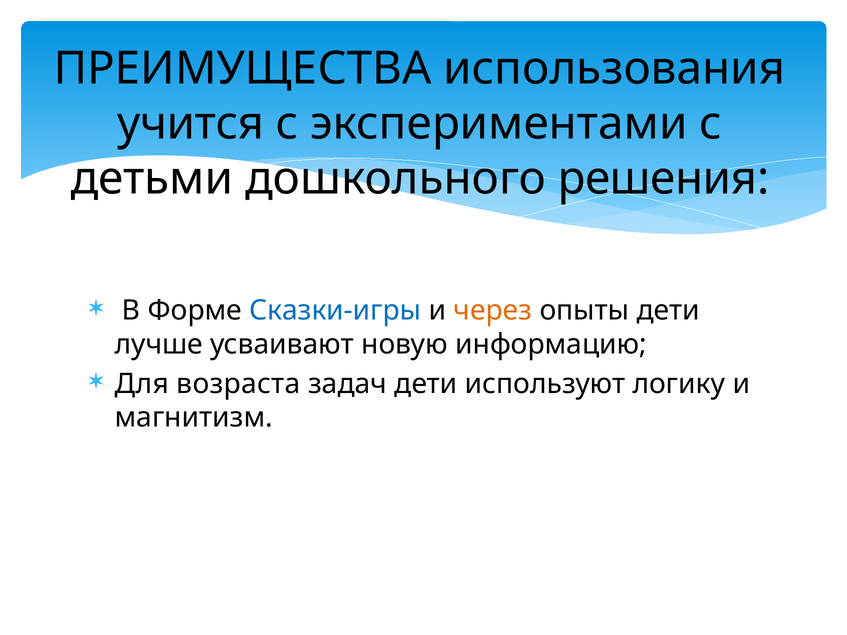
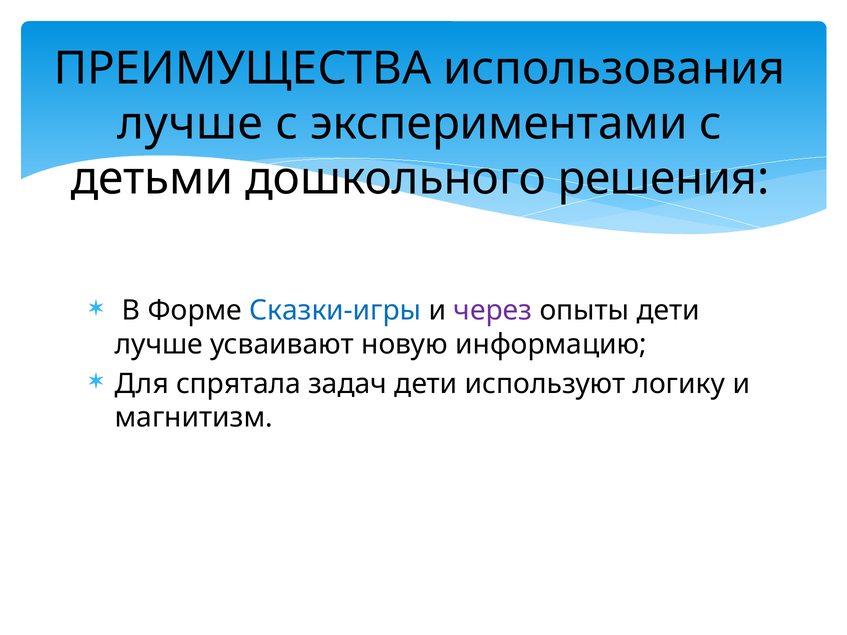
учится at (191, 123): учится -> лучше
через colour: orange -> purple
возраста: возраста -> спрятала
